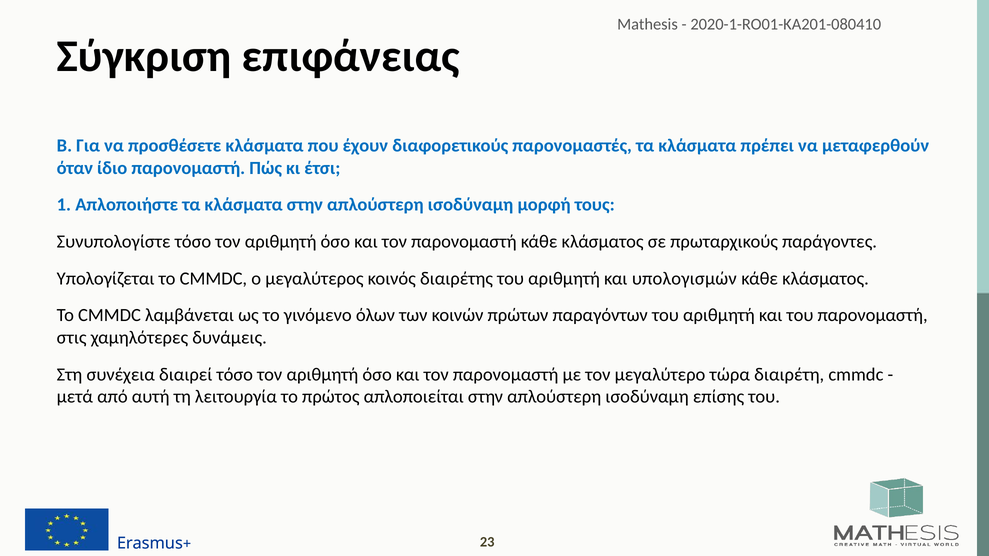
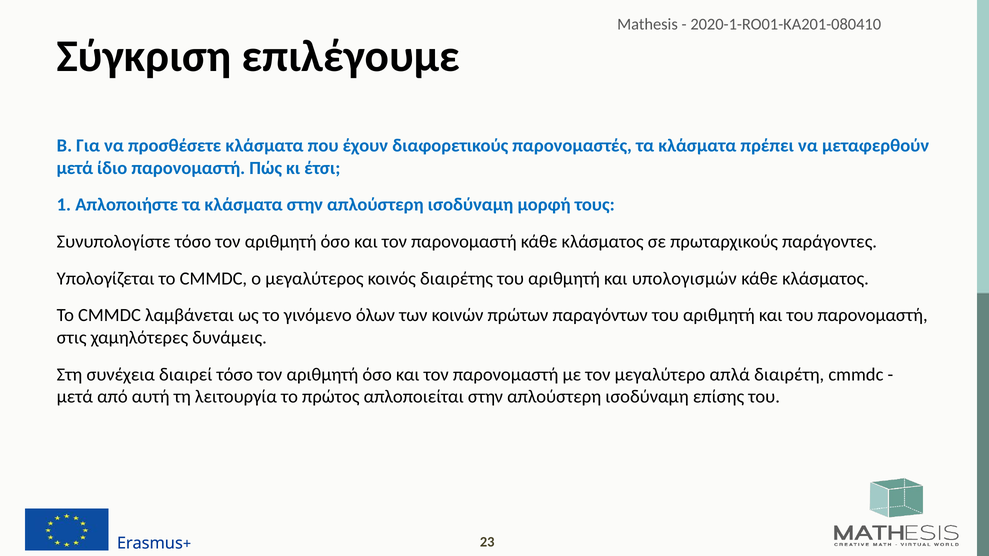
επιφάνειας: επιφάνειας -> επιλέγουμε
όταν at (75, 168): όταν -> μετά
τώρα: τώρα -> απλά
